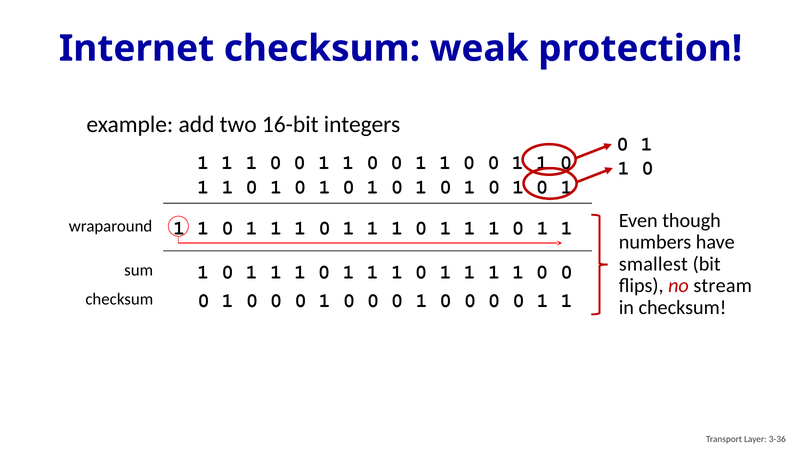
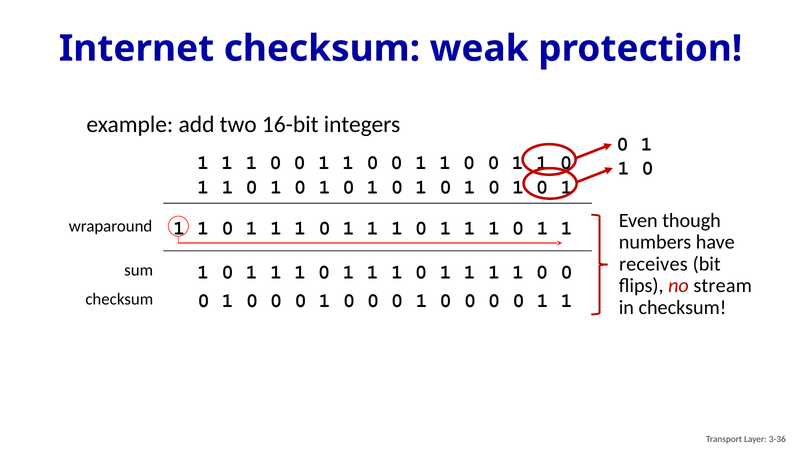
smallest: smallest -> receives
